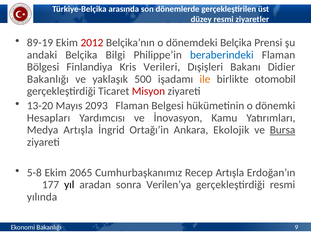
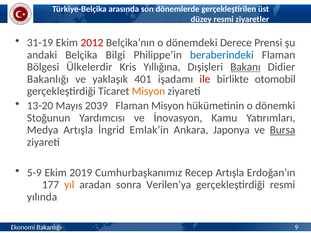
89-19: 89-19 -> 31-19
dönemdeki Belçika: Belçika -> Derece
Finlandiya: Finlandiya -> Ülkelerdir
Verileri: Verileri -> Yıllığına
Bakanı underline: none -> present
500: 500 -> 401
ile colour: orange -> red
Misyon at (148, 91) colour: red -> orange
2093: 2093 -> 2039
Flaman Belgesi: Belgesi -> Misyon
Hesapları: Hesapları -> Stoğunun
Ortağı’in: Ortağı’in -> Emlak’in
Ekolojik: Ekolojik -> Japonya
5-8: 5-8 -> 5-9
2065: 2065 -> 2019
yıl colour: black -> orange
